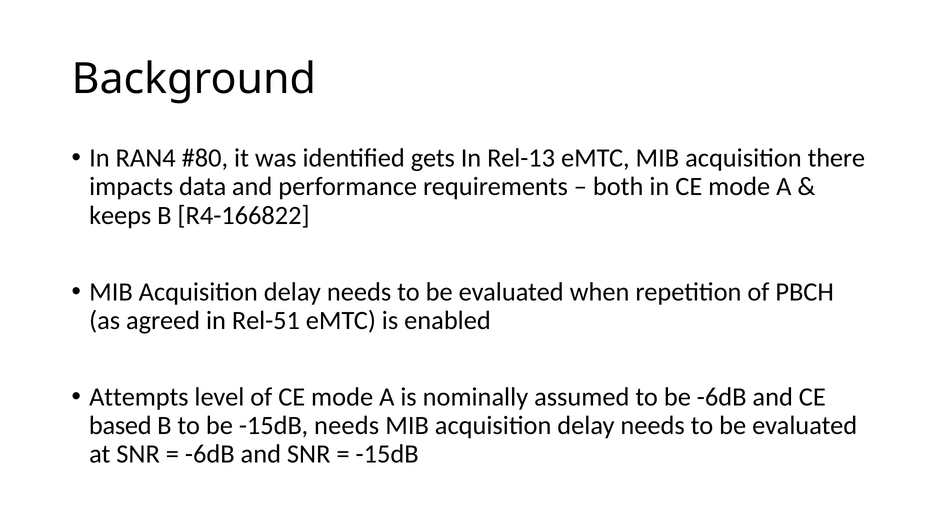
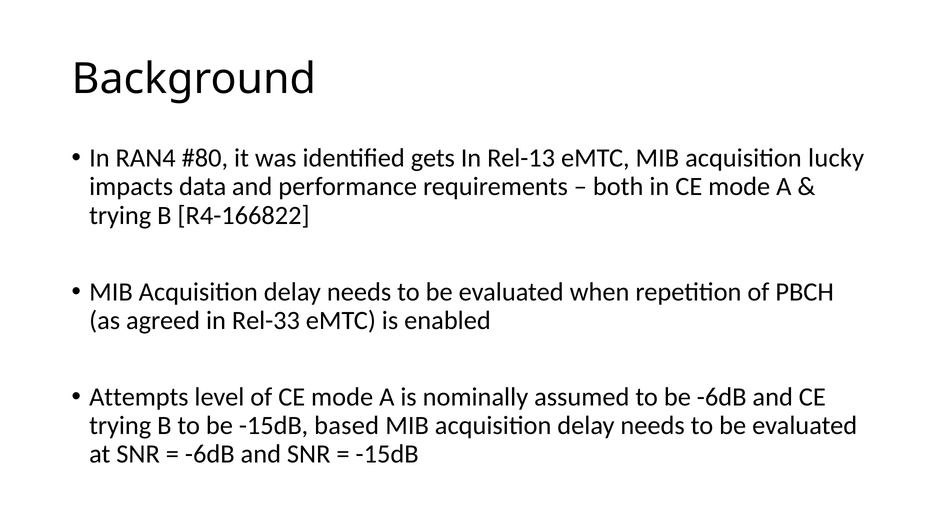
there: there -> lucky
keeps at (120, 215): keeps -> trying
Rel-51: Rel-51 -> Rel-33
based at (120, 426): based -> trying
-15dB needs: needs -> based
